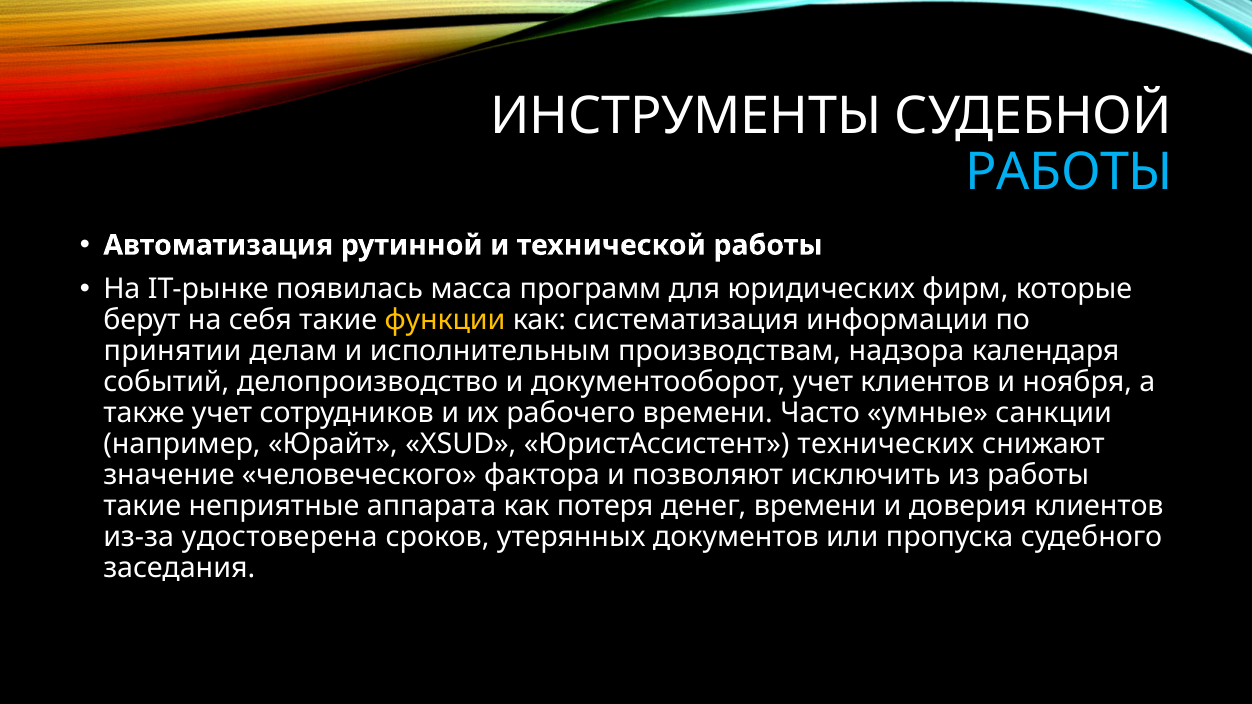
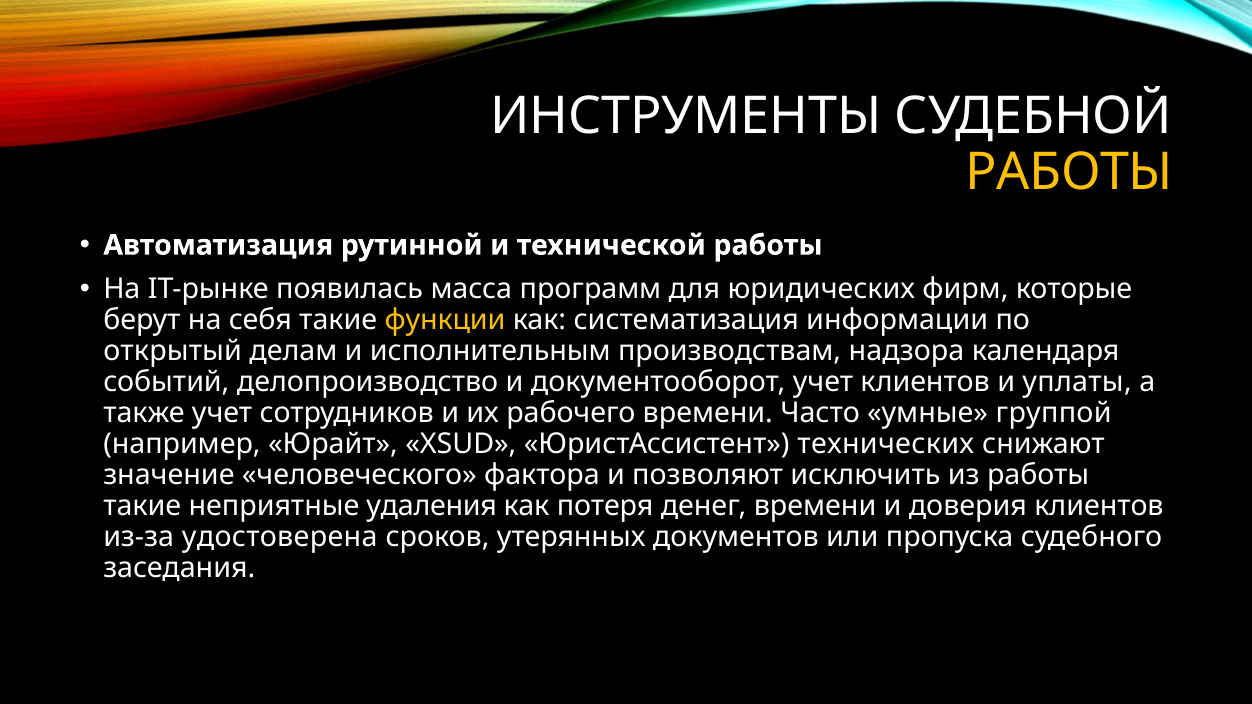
РАБОТЫ at (1069, 173) colour: light blue -> yellow
принятии: принятии -> открытый
ноября: ноября -> уплаты
санкции: санкции -> группой
аппарата: аппарата -> удаления
